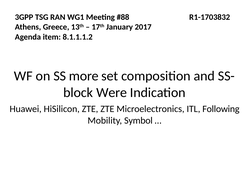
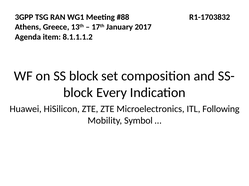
SS more: more -> block
Were: Were -> Every
